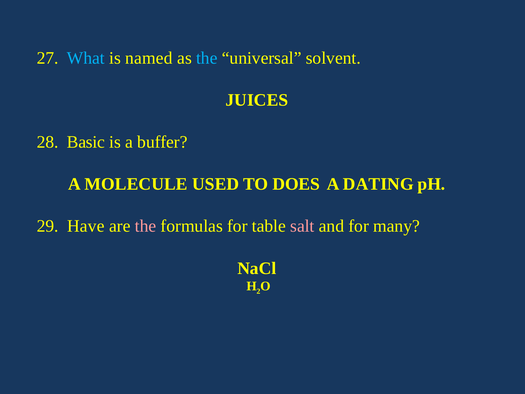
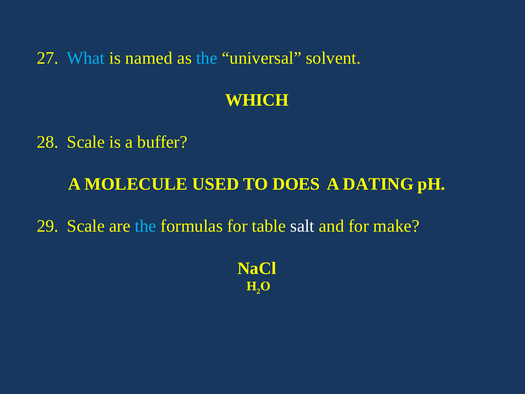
JUICES: JUICES -> WHICH
28 Basic: Basic -> Scale
29 Have: Have -> Scale
the at (146, 226) colour: pink -> light blue
salt colour: pink -> white
many: many -> make
